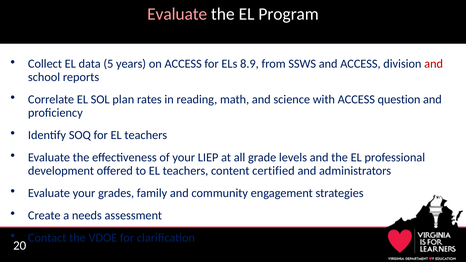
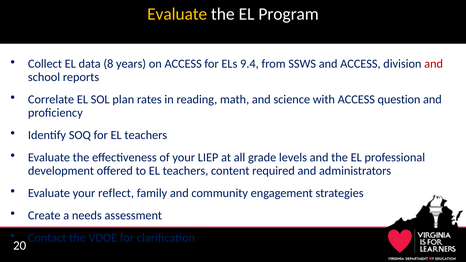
Evaluate at (177, 14) colour: pink -> yellow
5: 5 -> 8
8.9: 8.9 -> 9.4
certified: certified -> required
grades: grades -> reflect
